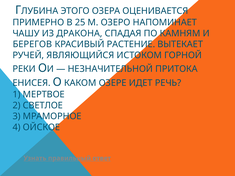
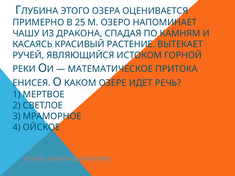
БЕРЕГОВ: БЕРЕГОВ -> КАСАЯСЬ
НЕЗНАЧИТЕЛЬНОЙ: НЕЗНАЧИТЕЛЬНОЙ -> МАТЕМАТИЧЕСКОЕ
